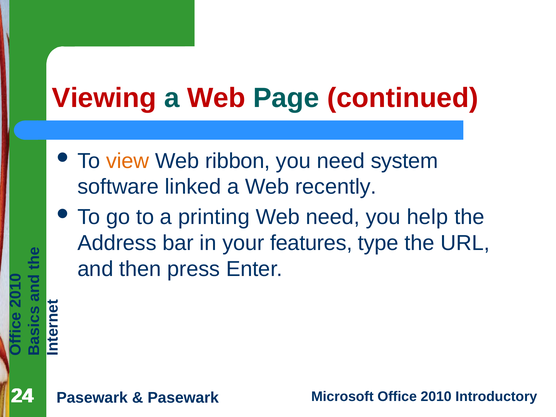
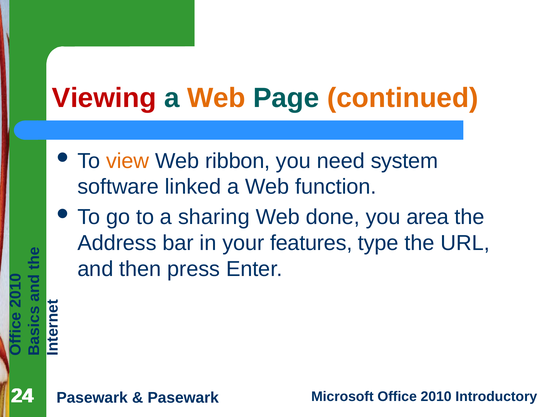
Web at (216, 98) colour: red -> orange
continued colour: red -> orange
recently: recently -> function
printing: printing -> sharing
Web need: need -> done
help: help -> area
